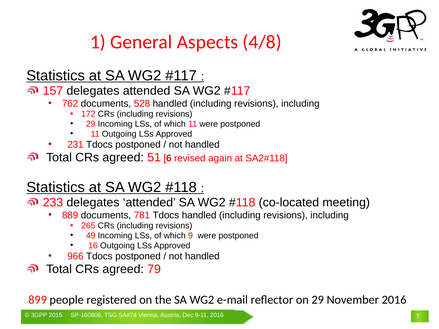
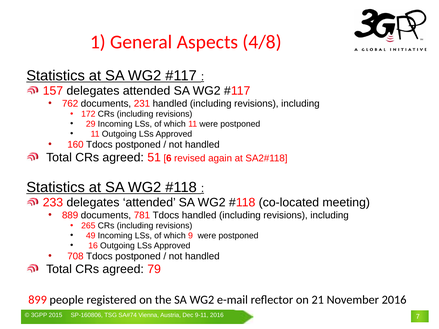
528: 528 -> 231
231: 231 -> 160
966: 966 -> 708
on 29: 29 -> 21
